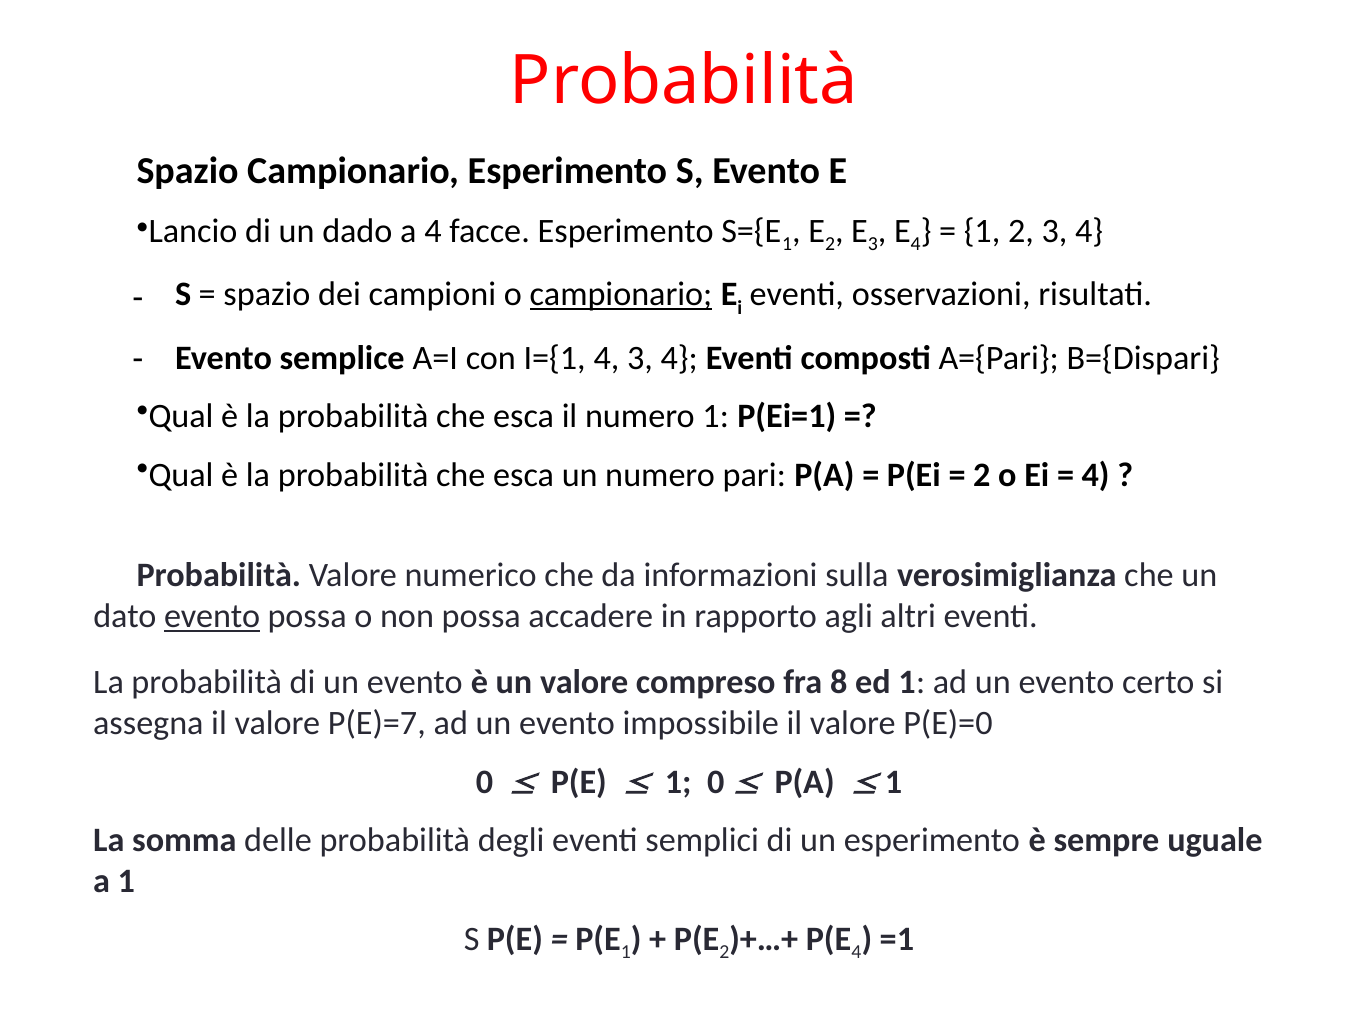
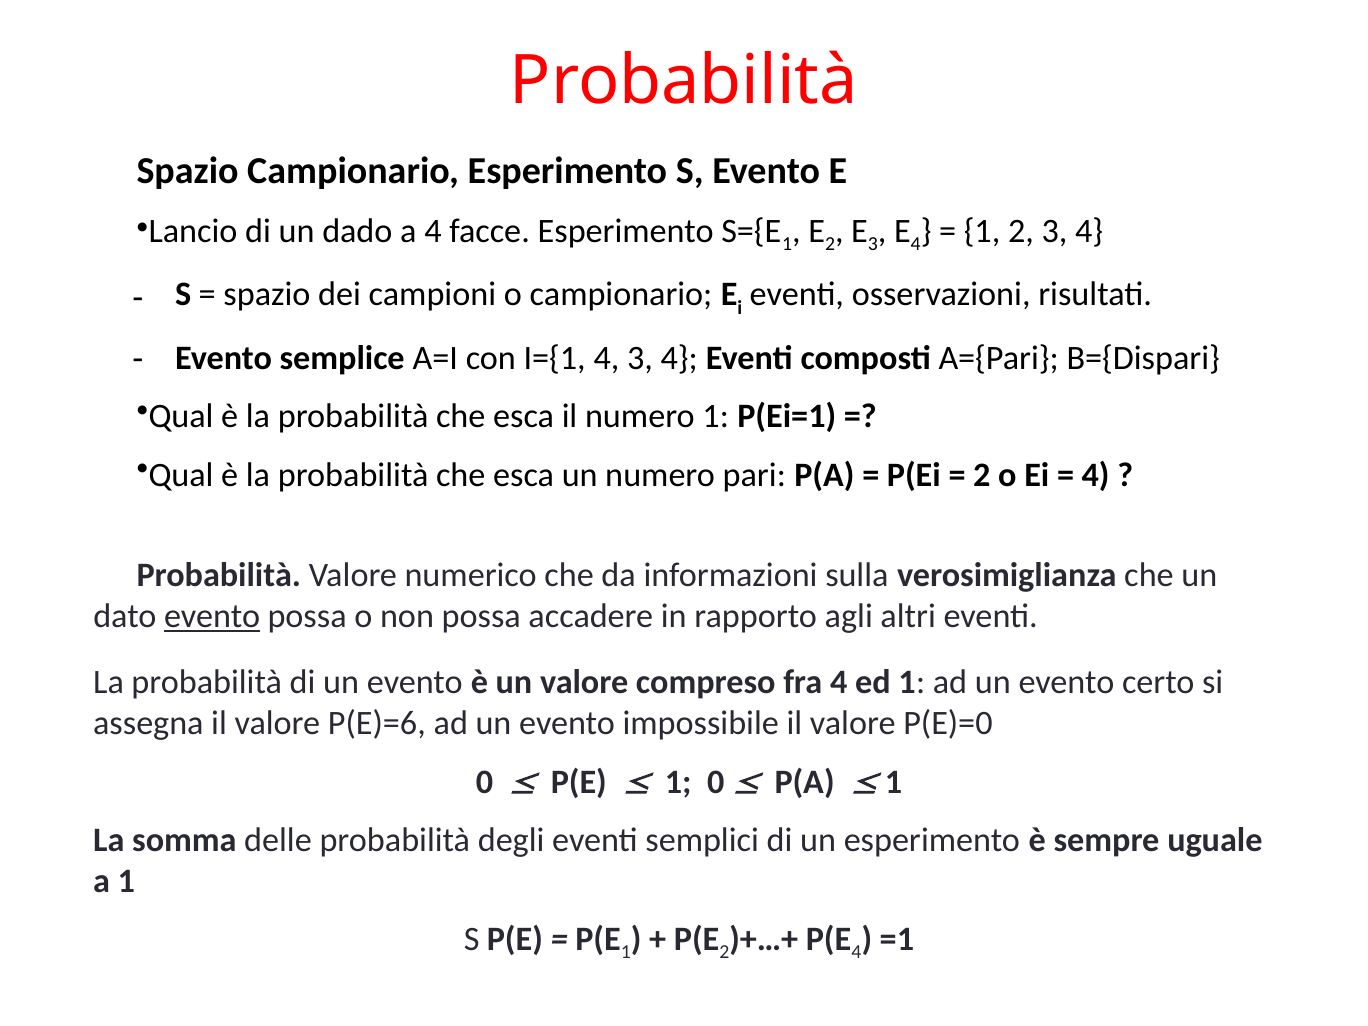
campionario at (621, 295) underline: present -> none
fra 8: 8 -> 4
P(E)=7: P(E)=7 -> P(E)=6
